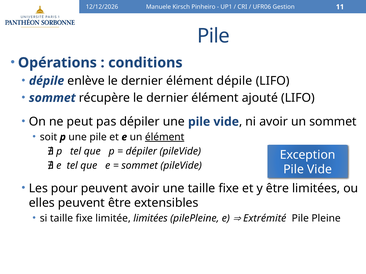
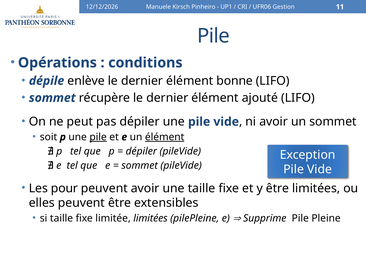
élément dépile: dépile -> bonne
pile at (98, 137) underline: none -> present
Extrémité: Extrémité -> Supprime
